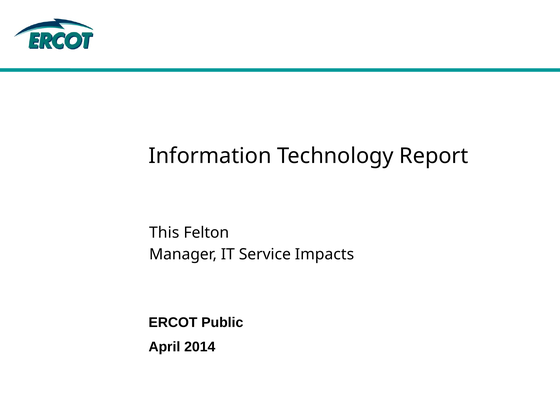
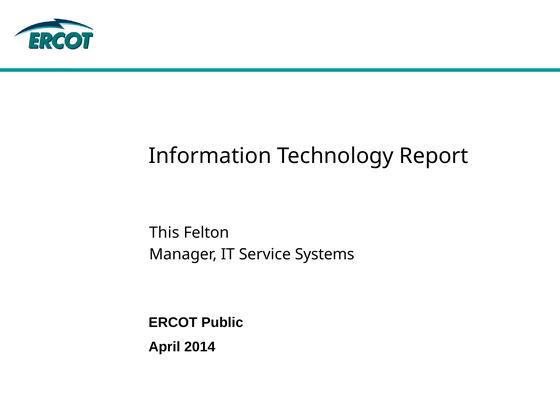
Impacts: Impacts -> Systems
